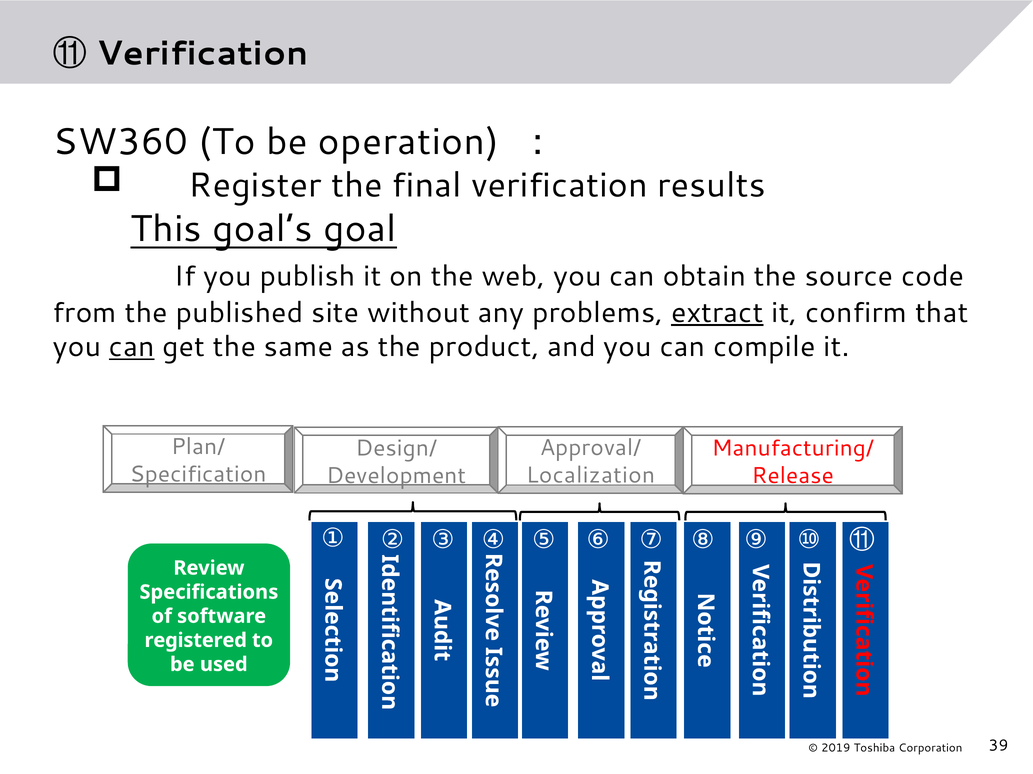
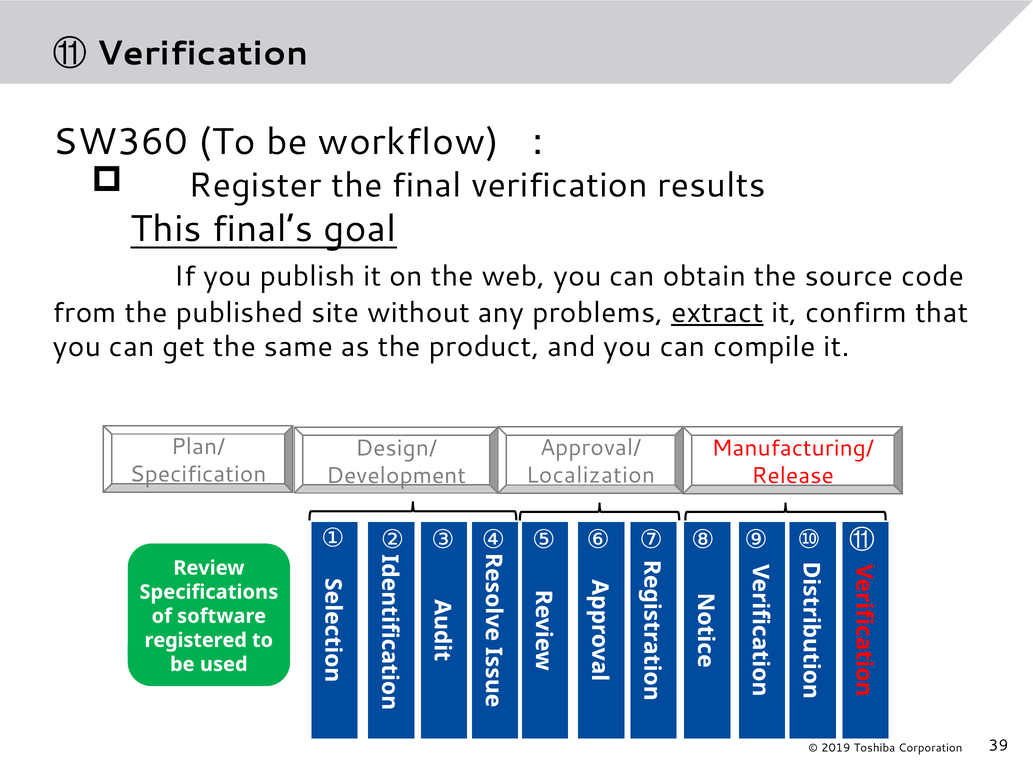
operation: operation -> workflow
goal’s: goal’s -> final’s
can at (132, 347) underline: present -> none
